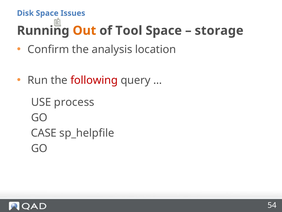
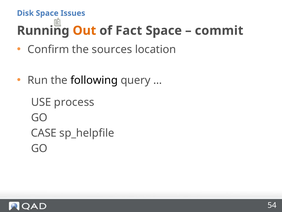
Tool: Tool -> Fact
storage: storage -> commit
analysis: analysis -> sources
following colour: red -> black
